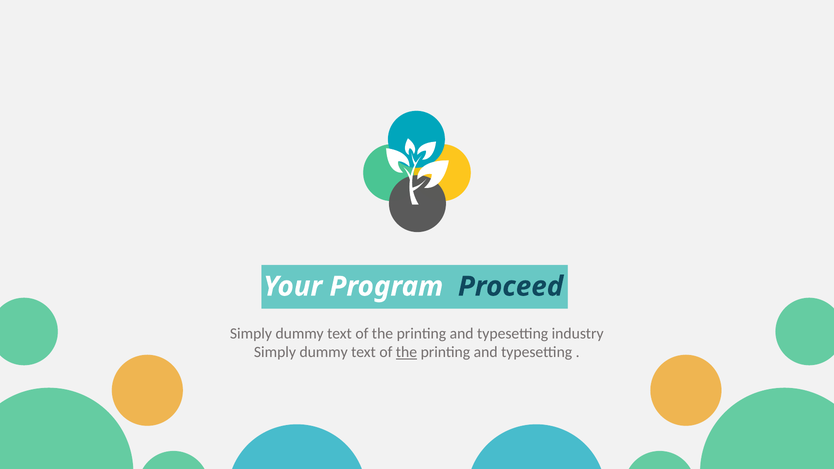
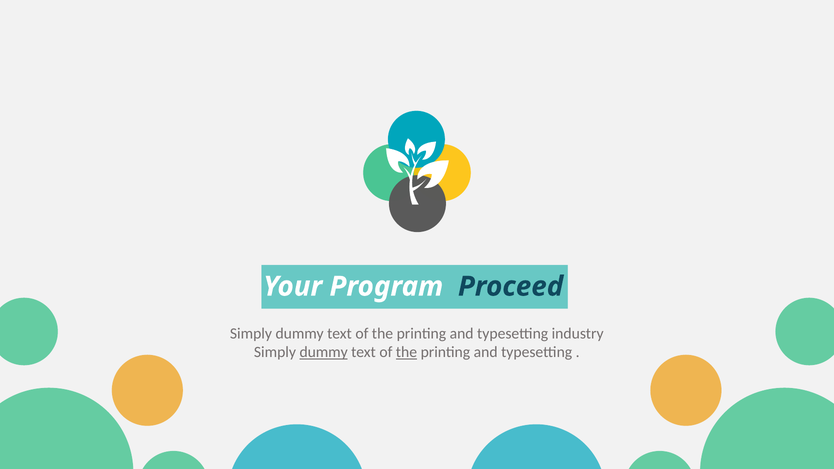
dummy at (324, 352) underline: none -> present
